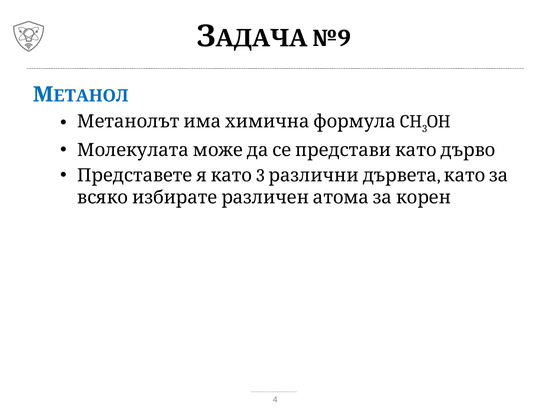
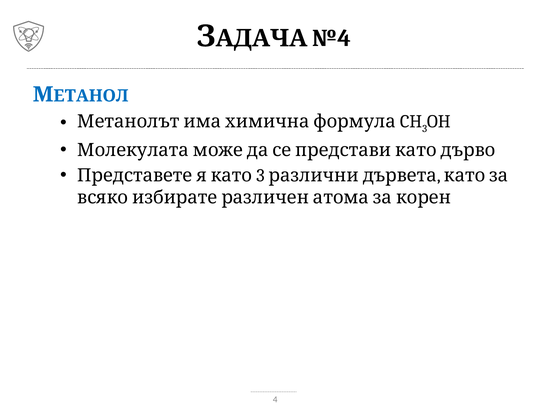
№9: №9 -> №4
